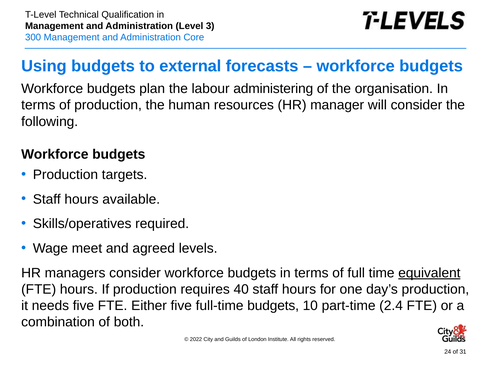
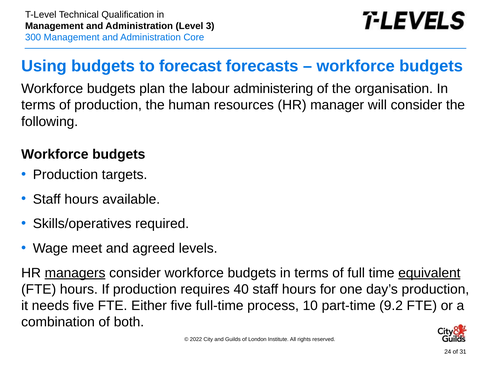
external: external -> forecast
managers underline: none -> present
full-time budgets: budgets -> process
2.4: 2.4 -> 9.2
